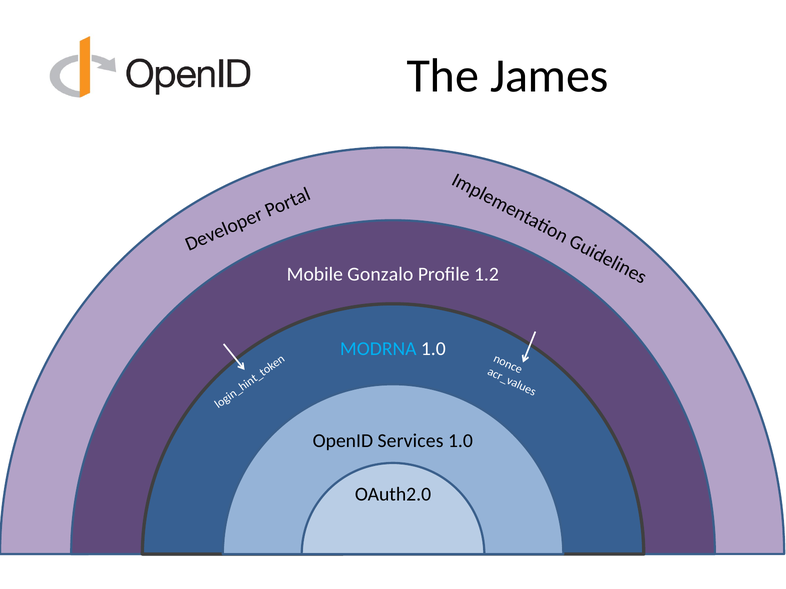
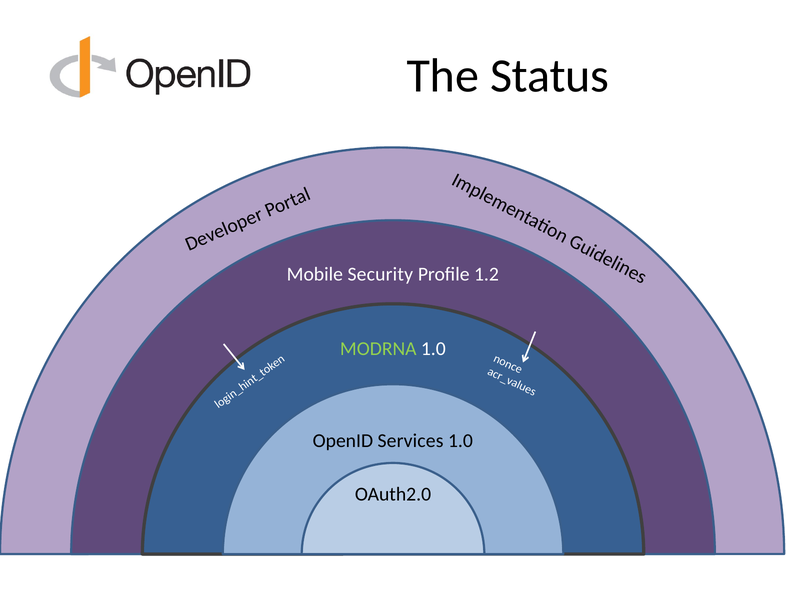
James: James -> Status
Gonzalo: Gonzalo -> Security
MODRNA colour: light blue -> light green
